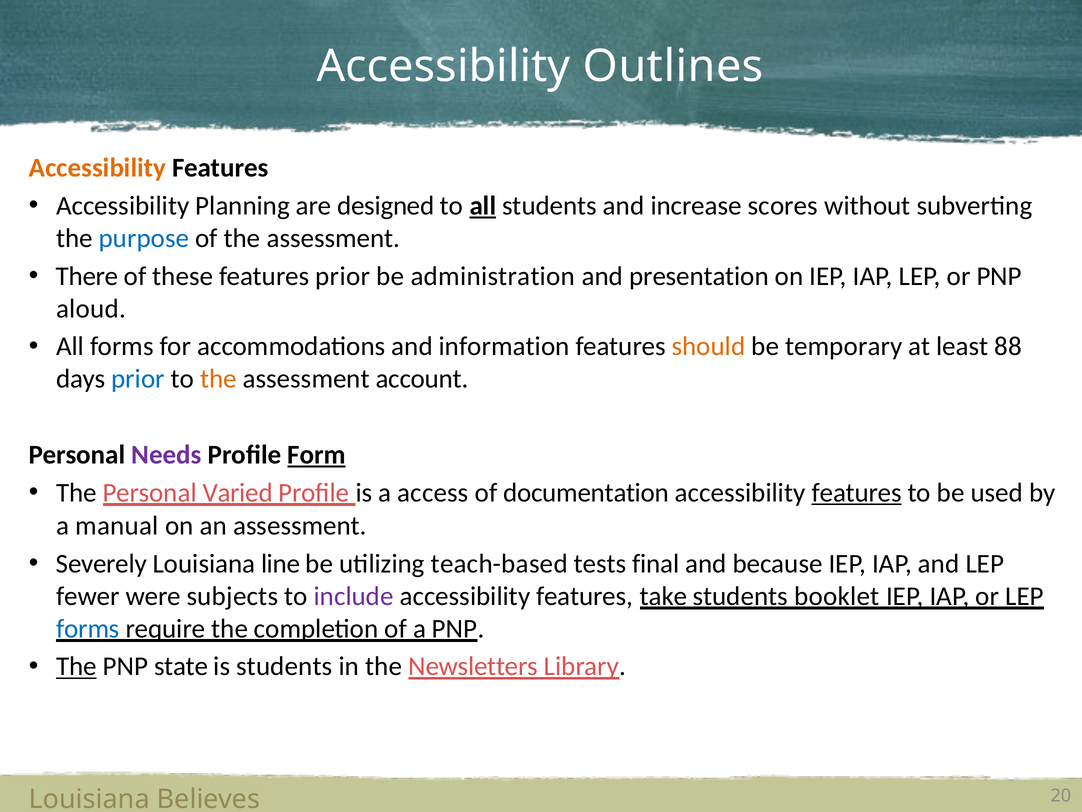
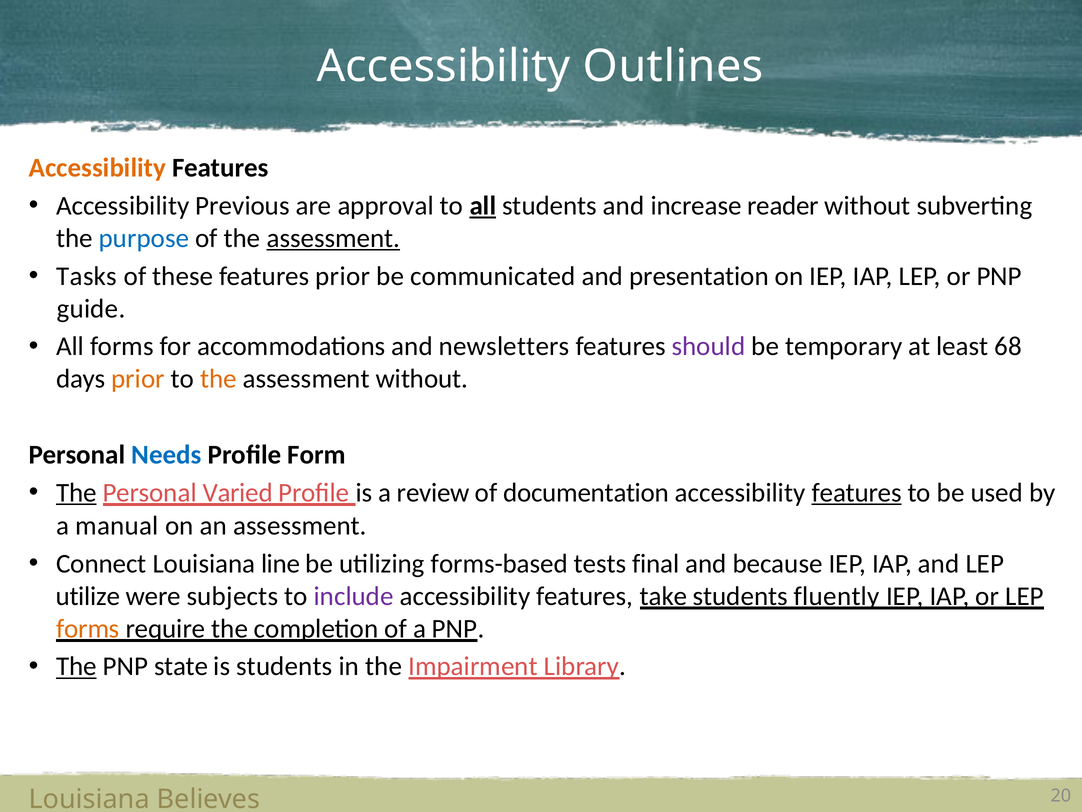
Planning: Planning -> Previous
designed: designed -> approval
scores: scores -> reader
assessment at (333, 238) underline: none -> present
There: There -> Tasks
administration: administration -> communicated
aloud: aloud -> guide
information: information -> newsletters
should colour: orange -> purple
88: 88 -> 68
prior at (138, 379) colour: blue -> orange
assessment account: account -> without
Needs colour: purple -> blue
Form underline: present -> none
The at (76, 492) underline: none -> present
access: access -> review
Severely: Severely -> Connect
teach-based: teach-based -> forms-based
fewer: fewer -> utilize
booklet: booklet -> fluently
forms at (88, 628) colour: blue -> orange
Newsletters: Newsletters -> Impairment
